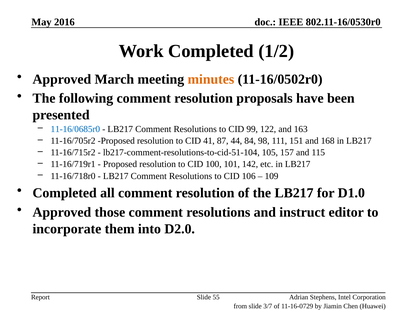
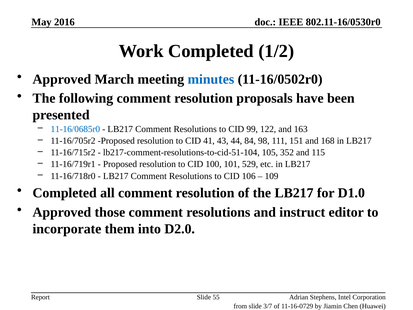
minutes colour: orange -> blue
87: 87 -> 43
157: 157 -> 352
142: 142 -> 529
